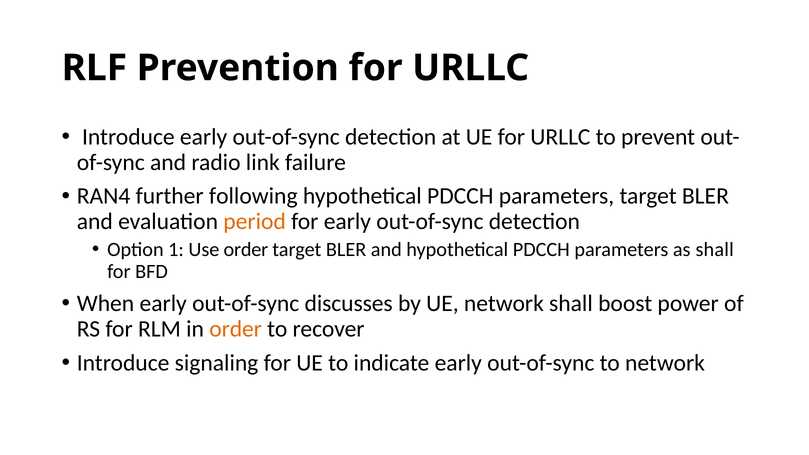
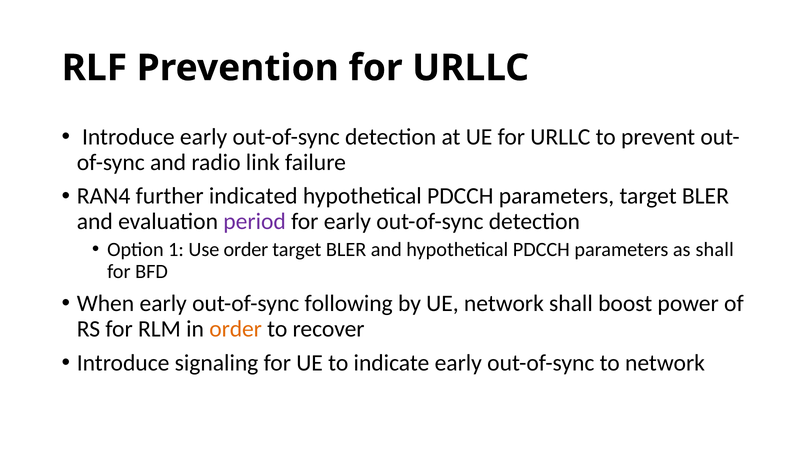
following: following -> indicated
period colour: orange -> purple
discusses: discusses -> following
